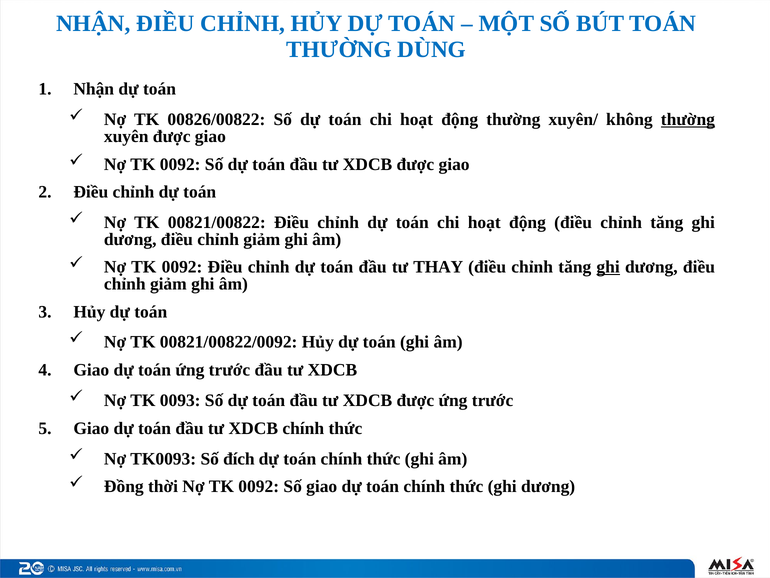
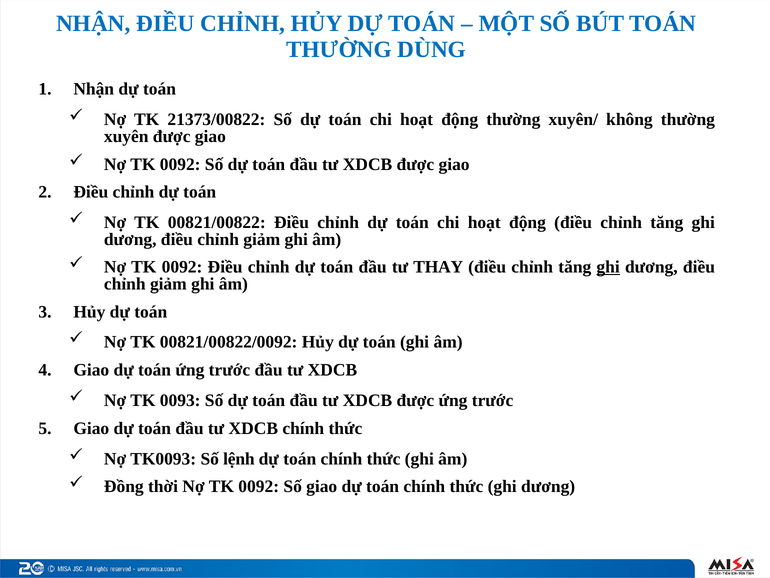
00826/00822: 00826/00822 -> 21373/00822
thường at (688, 120) underline: present -> none
đích: đích -> lệnh
